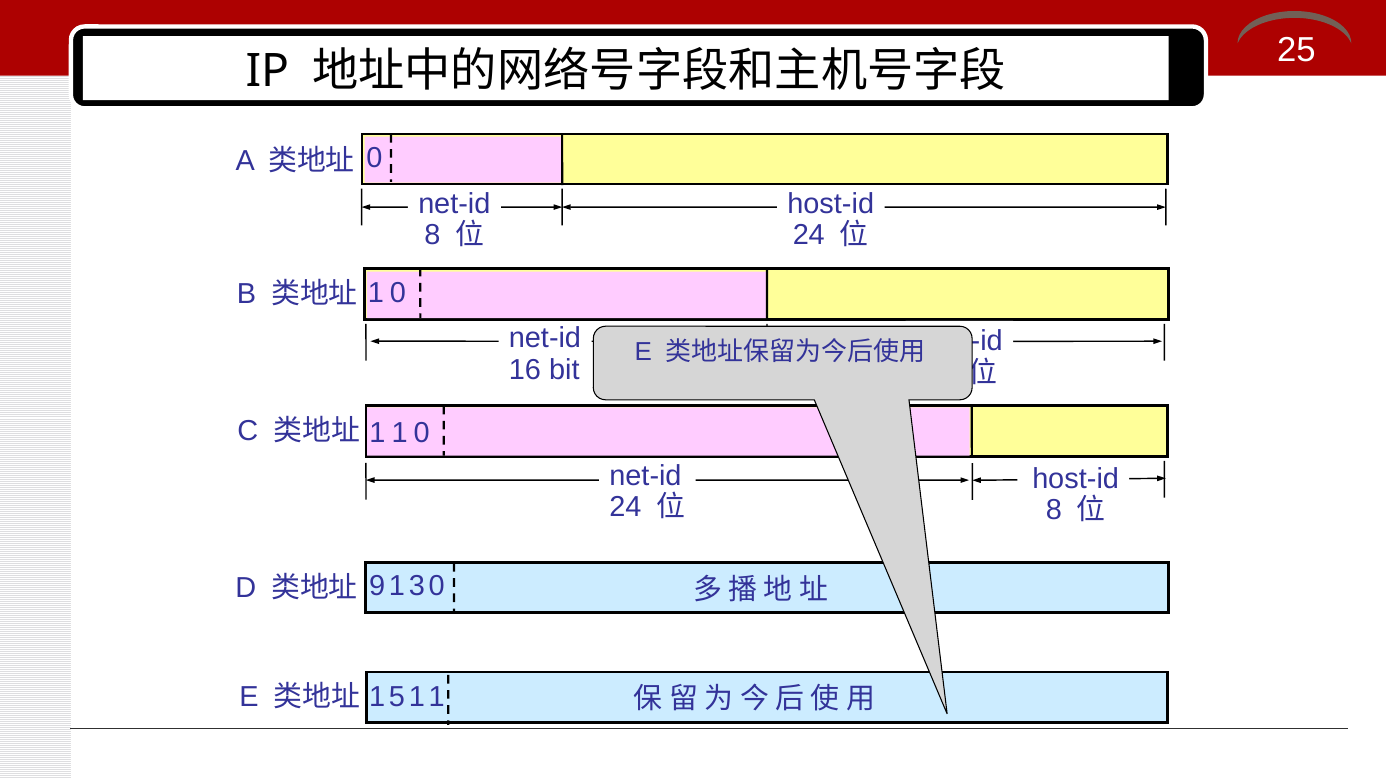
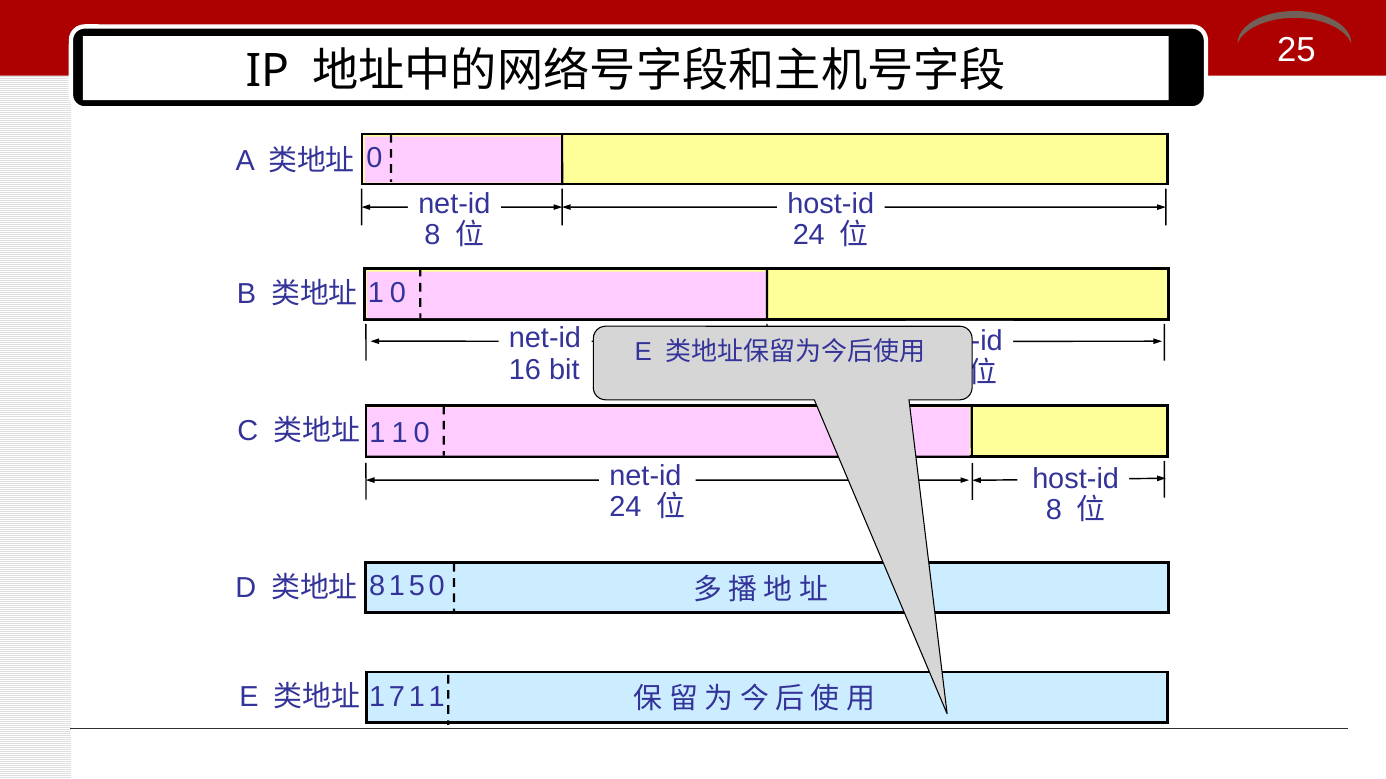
9 at (377, 587): 9 -> 8
3: 3 -> 5
5: 5 -> 7
